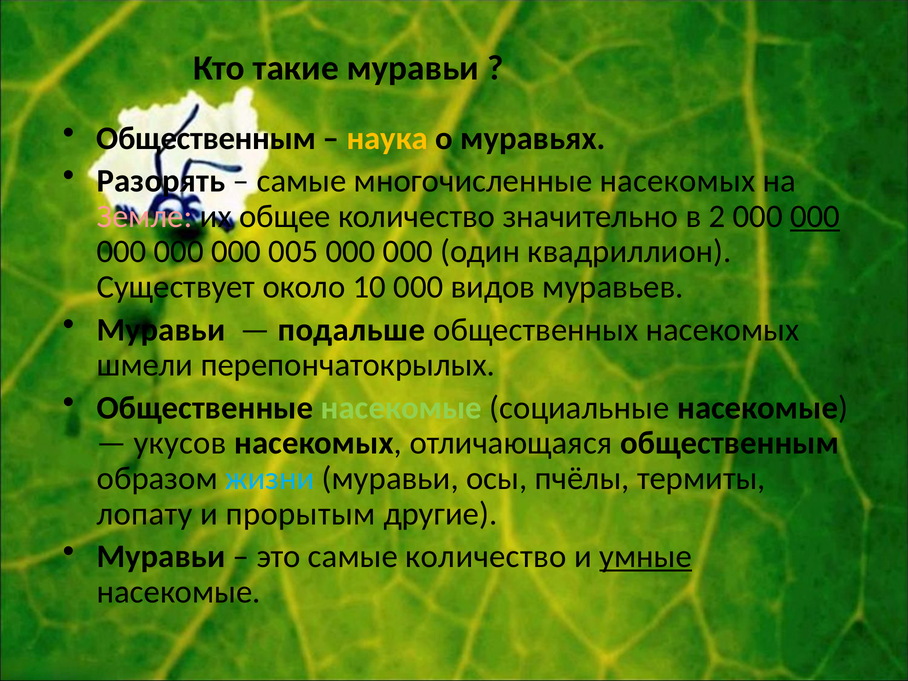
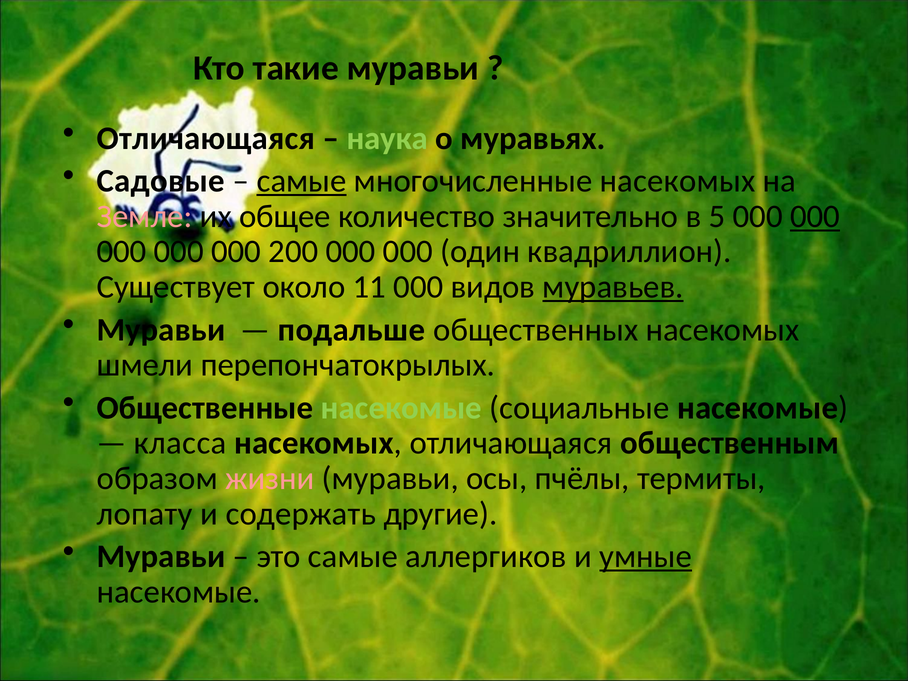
Общественным at (206, 138): Общественным -> Отличающаяся
наука colour: yellow -> light green
Разорять: Разорять -> Садовые
самые at (302, 181) underline: none -> present
2: 2 -> 5
005: 005 -> 200
10: 10 -> 11
муравьев underline: none -> present
укусов: укусов -> класса
жизни colour: light blue -> pink
прорытым: прорытым -> содержать
самые количество: количество -> аллергиков
